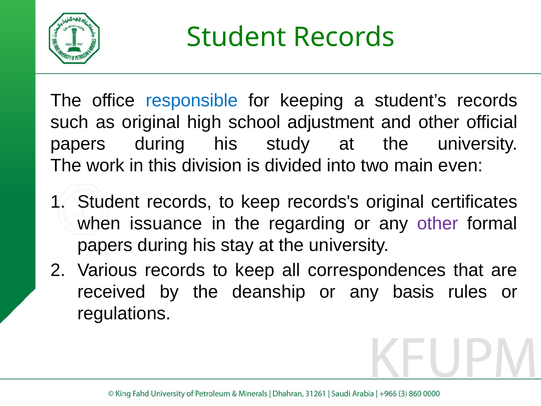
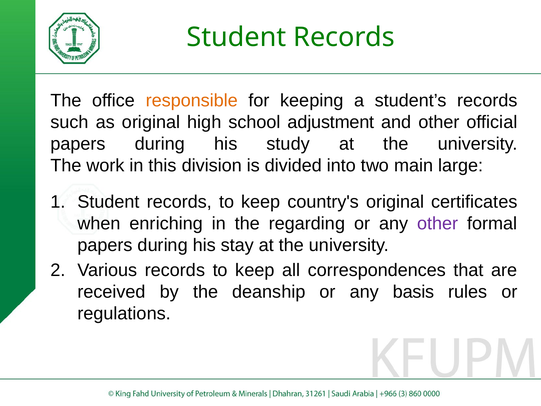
responsible colour: blue -> orange
even: even -> large
records's: records's -> country's
issuance: issuance -> enriching
